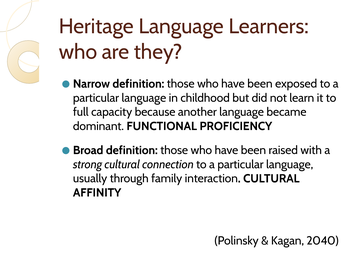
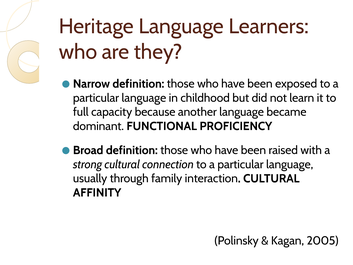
2040: 2040 -> 2005
